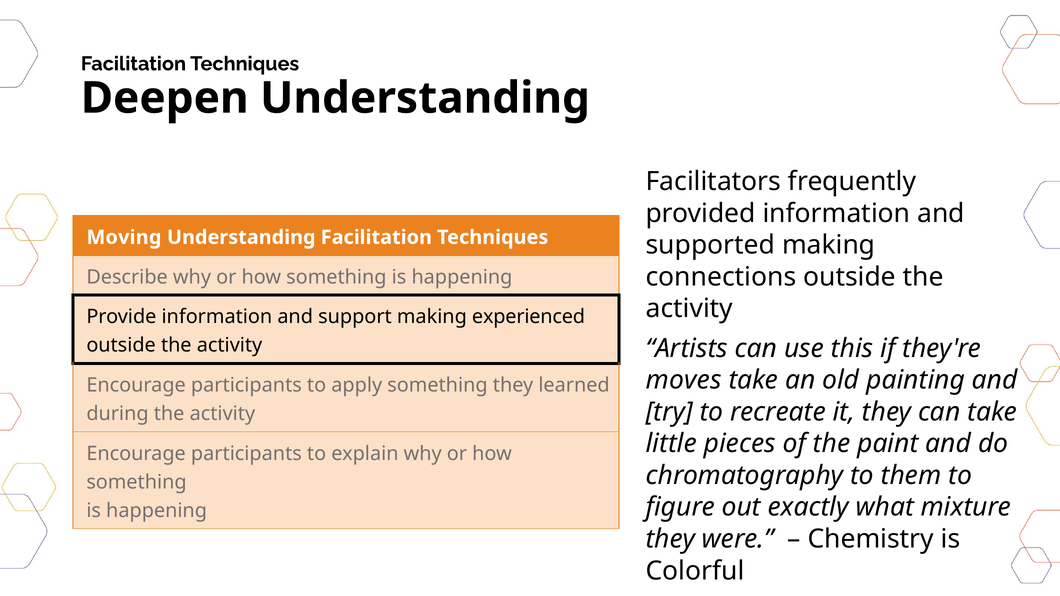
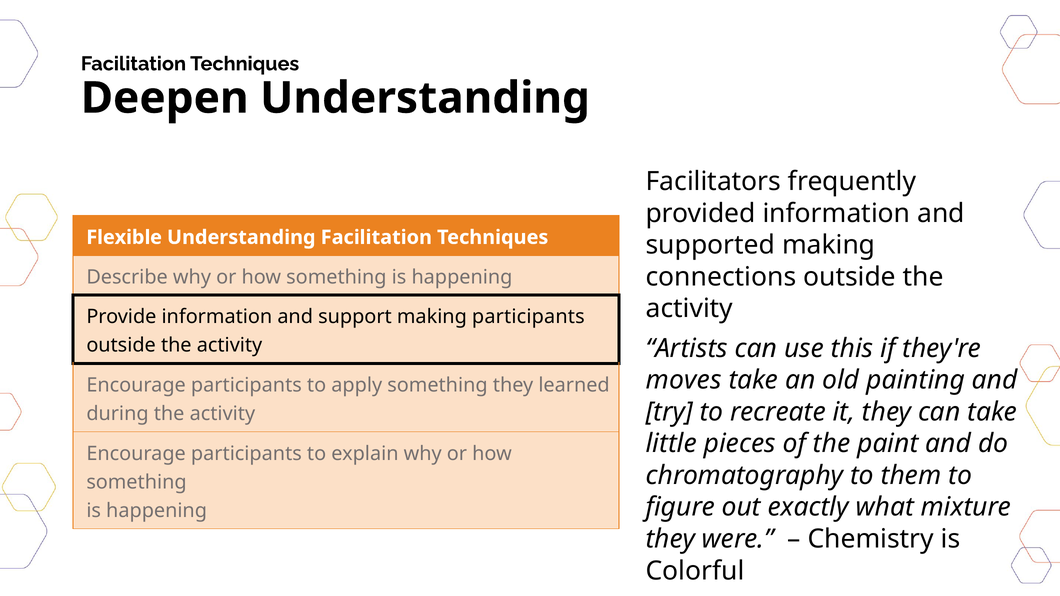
Moving: Moving -> Flexible
making experienced: experienced -> participants
